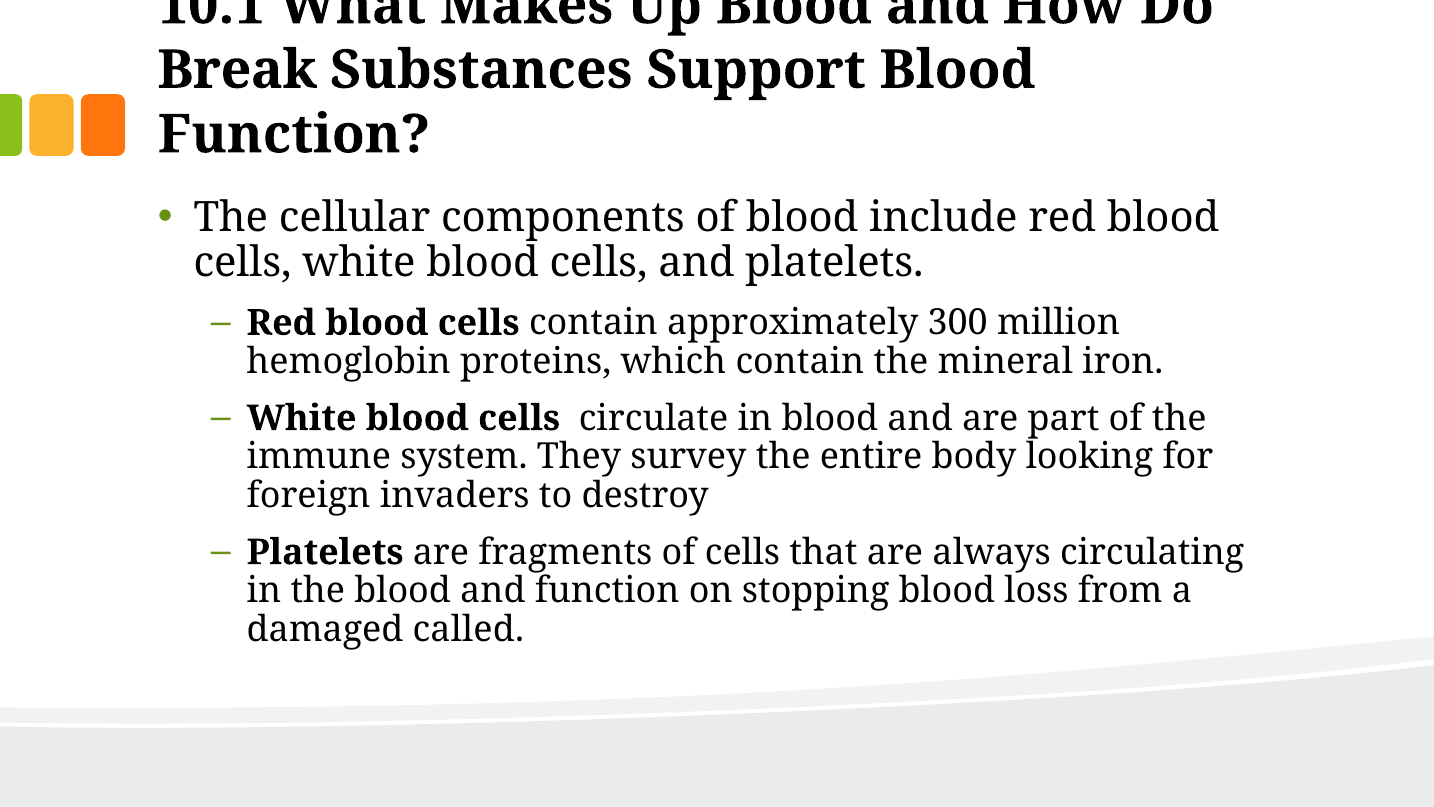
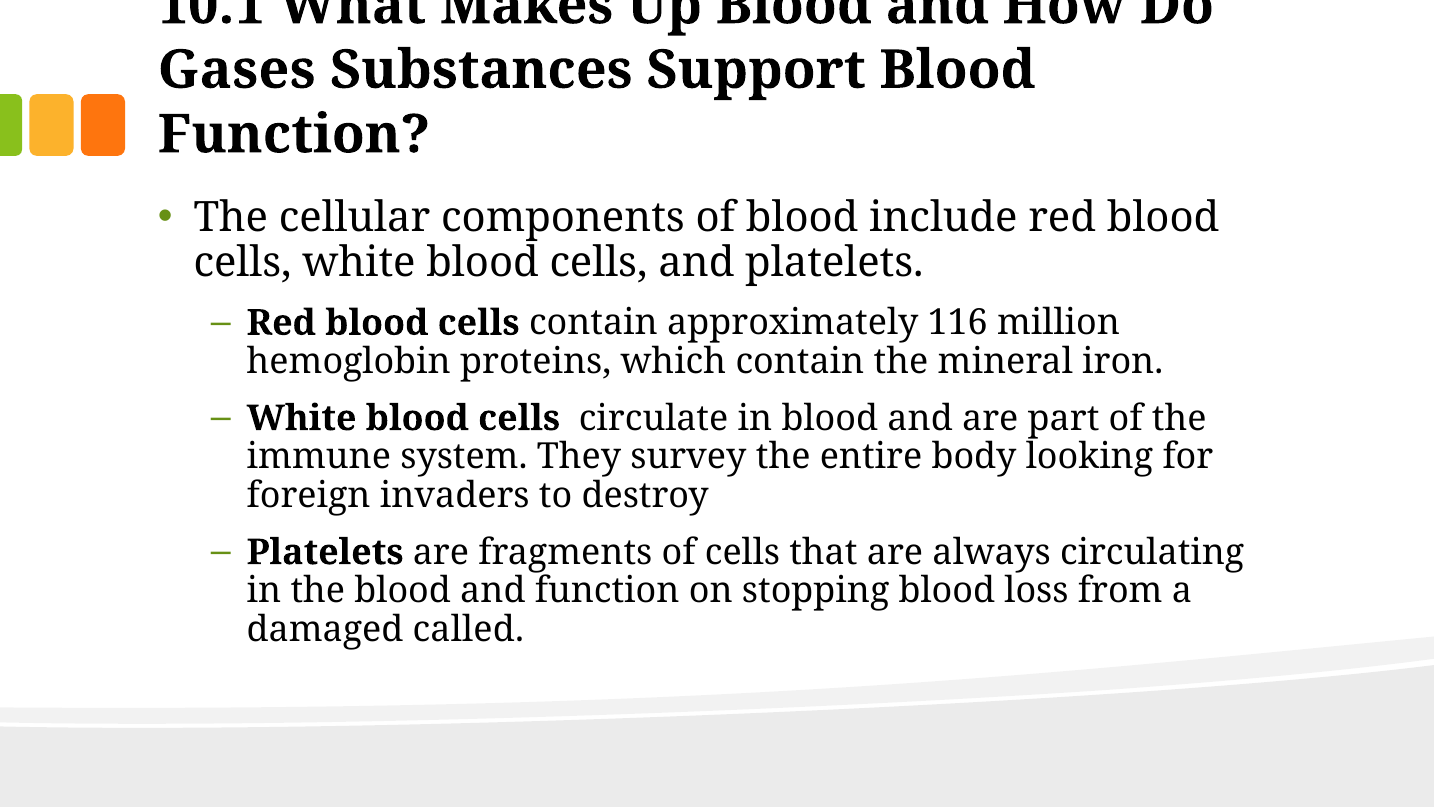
Break: Break -> Gases
300: 300 -> 116
